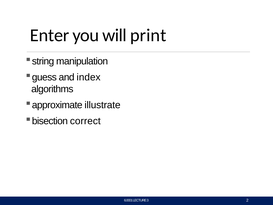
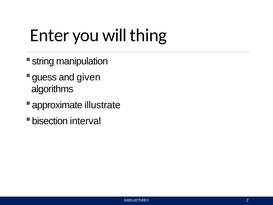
print: print -> thing
index: index -> given
correct: correct -> interval
